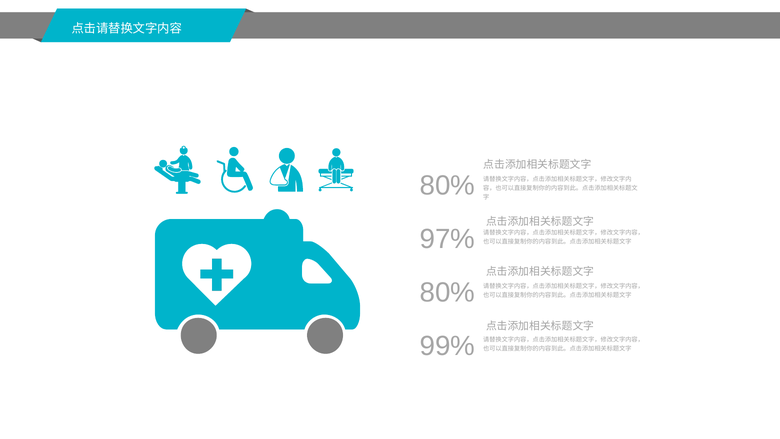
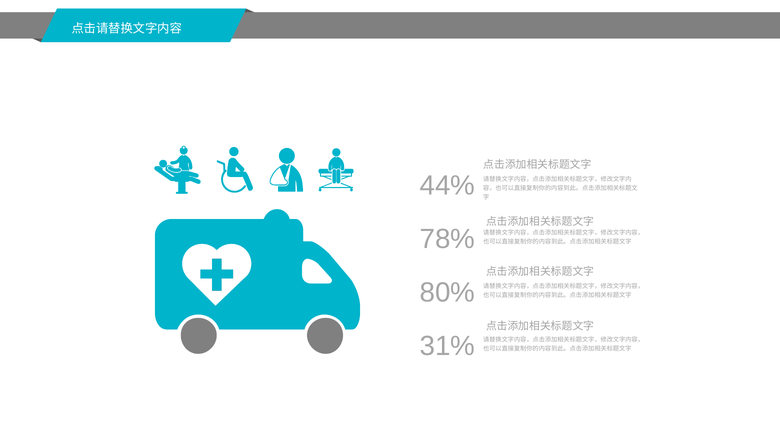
80% at (447, 185): 80% -> 44%
97%: 97% -> 78%
99%: 99% -> 31%
